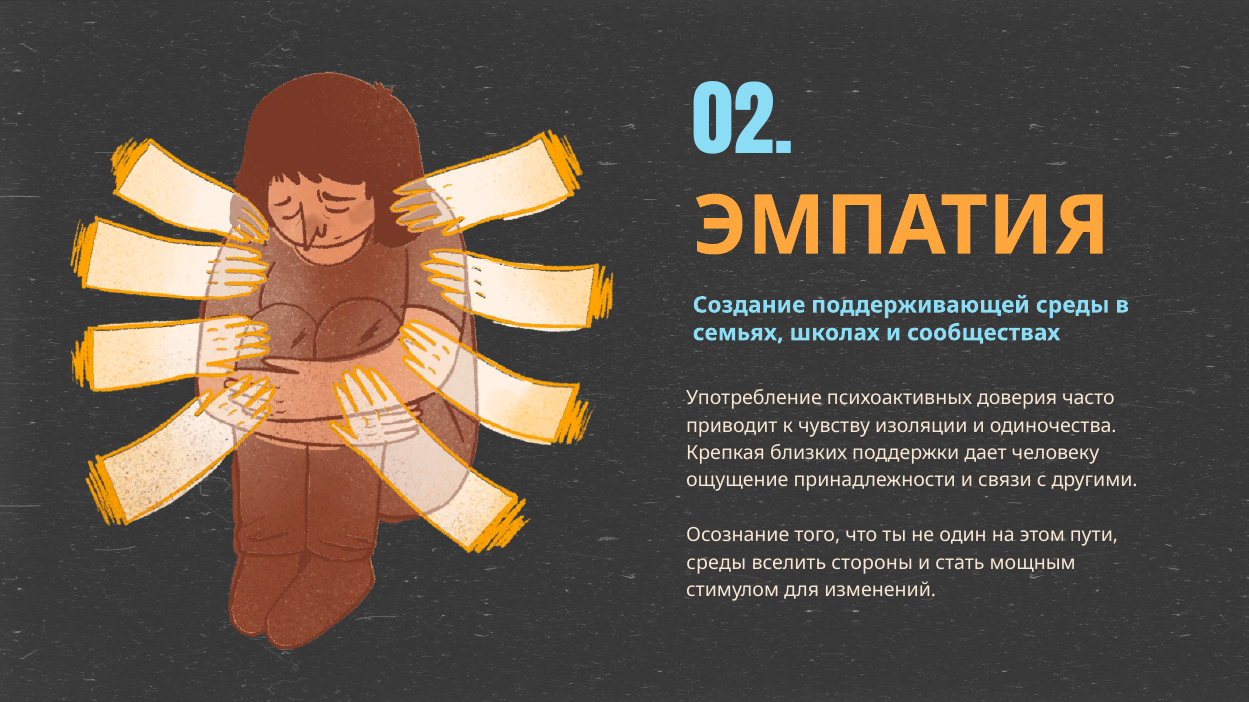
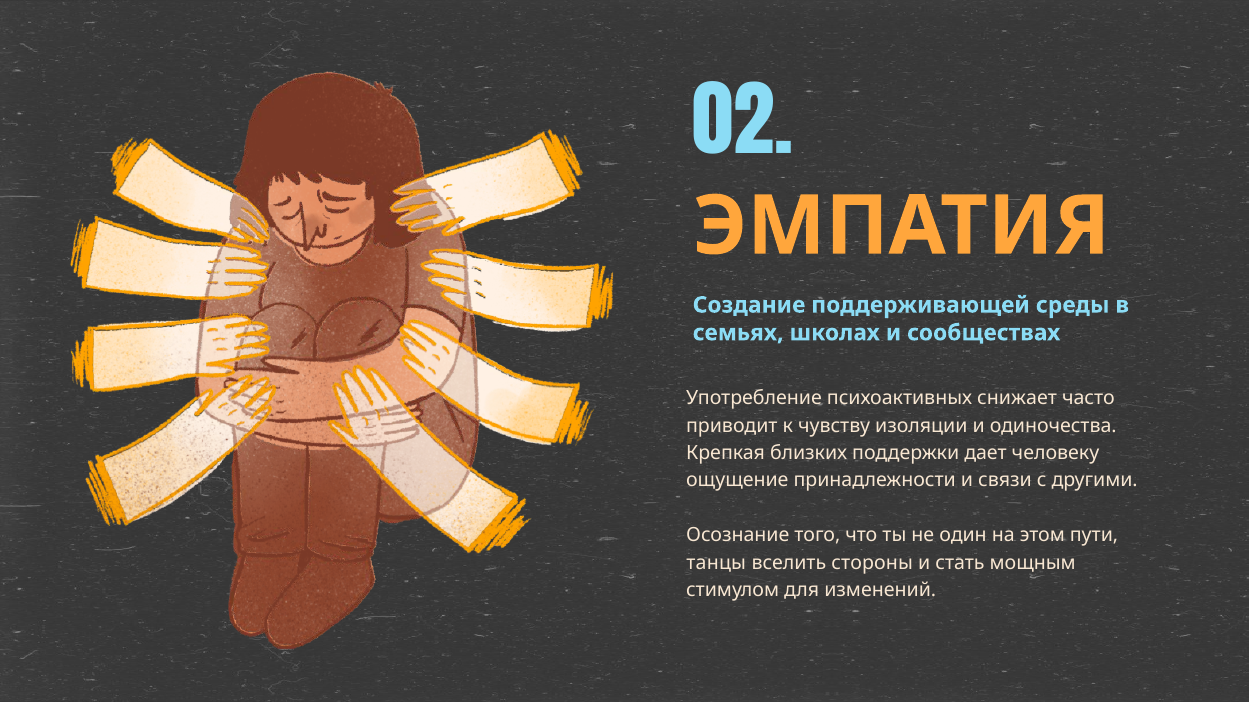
доверия: доверия -> снижает
среды at (716, 563): среды -> танцы
